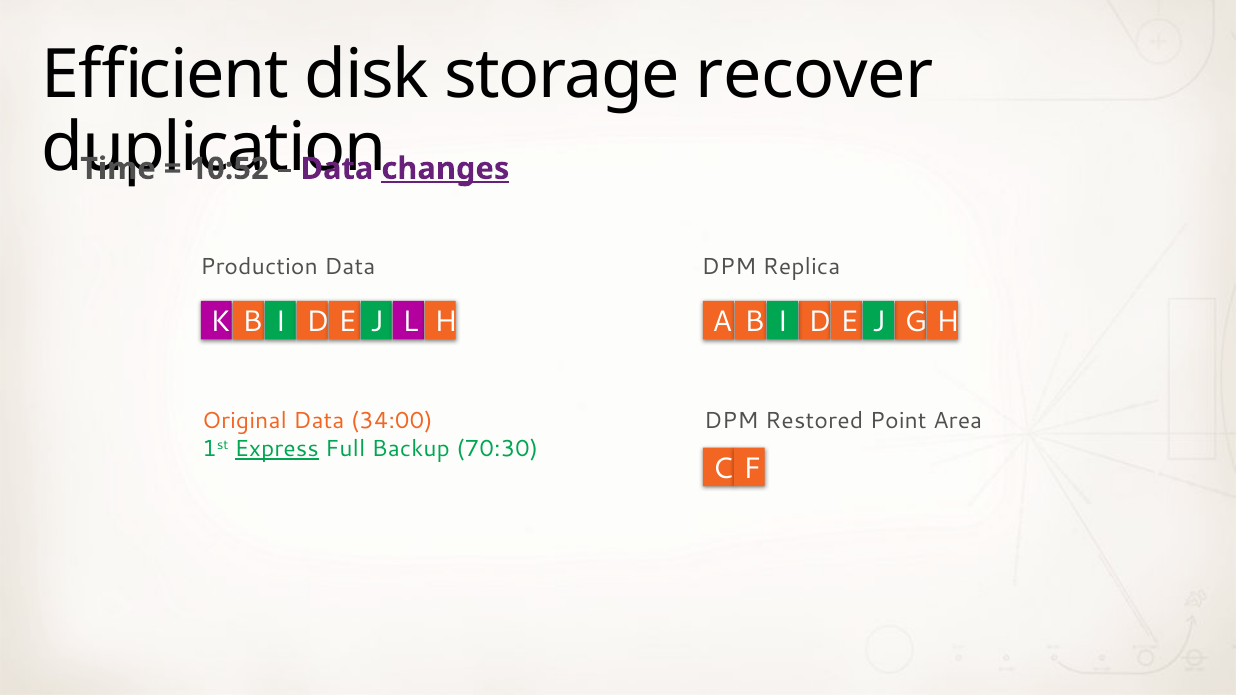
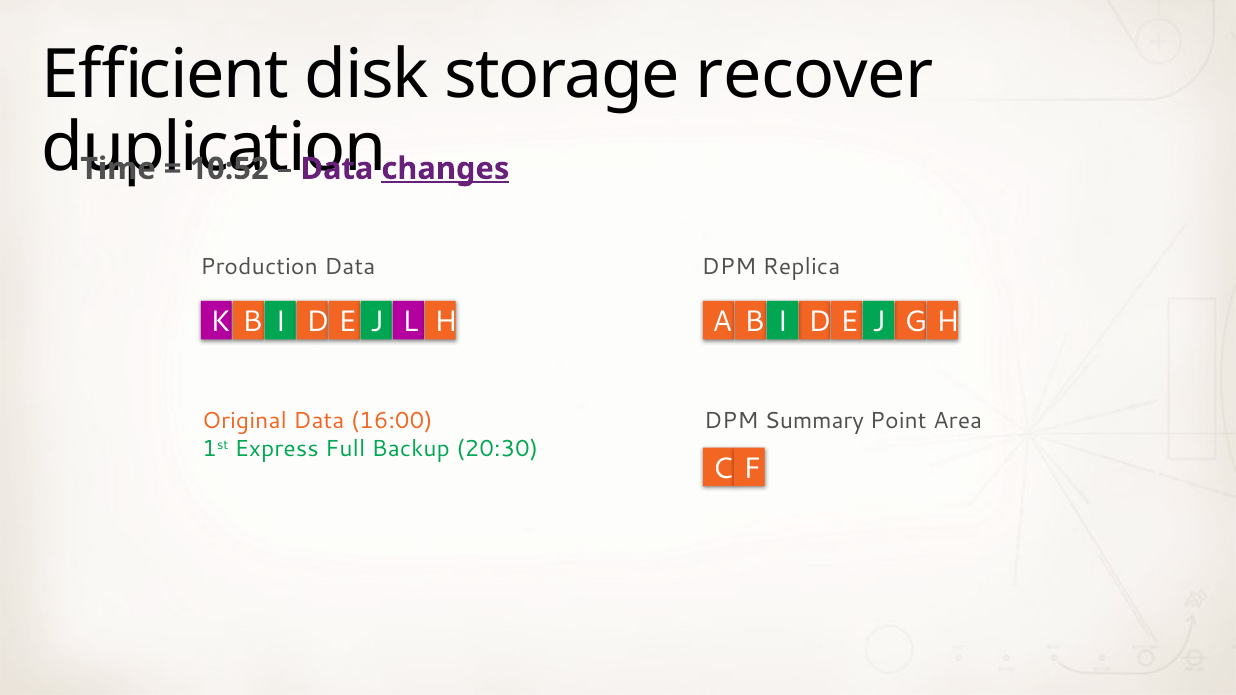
34:00: 34:00 -> 16:00
Restored: Restored -> Summary
Express underline: present -> none
70:30: 70:30 -> 20:30
